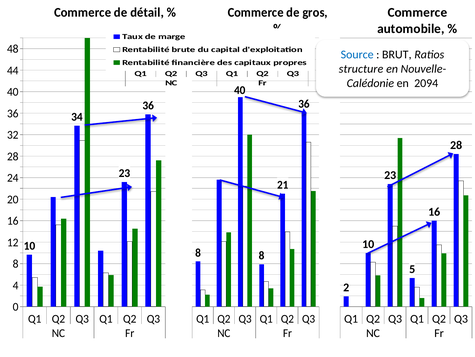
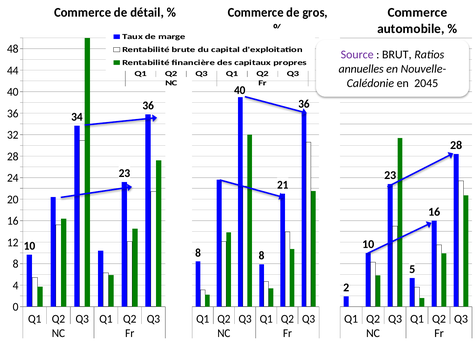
Source colour: blue -> purple
structure: structure -> annuelles
2094: 2094 -> 2045
